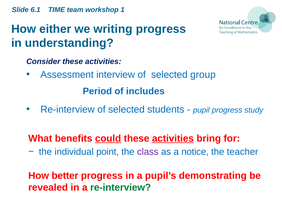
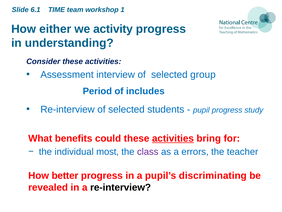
writing: writing -> activity
could underline: present -> none
point: point -> most
notice: notice -> errors
demonstrating: demonstrating -> discriminating
re-interview at (121, 187) colour: green -> black
